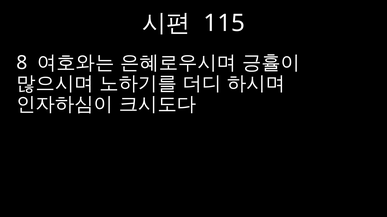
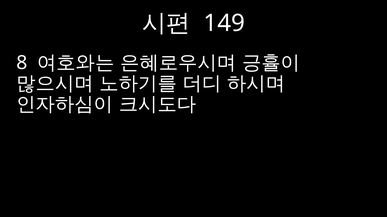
115: 115 -> 149
